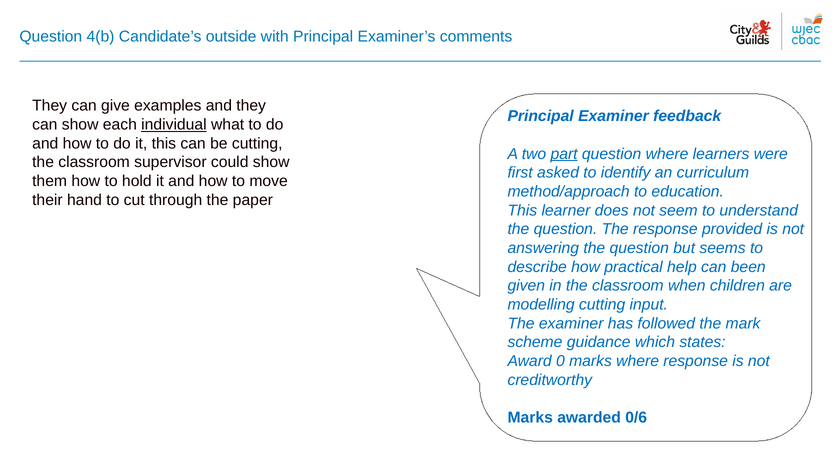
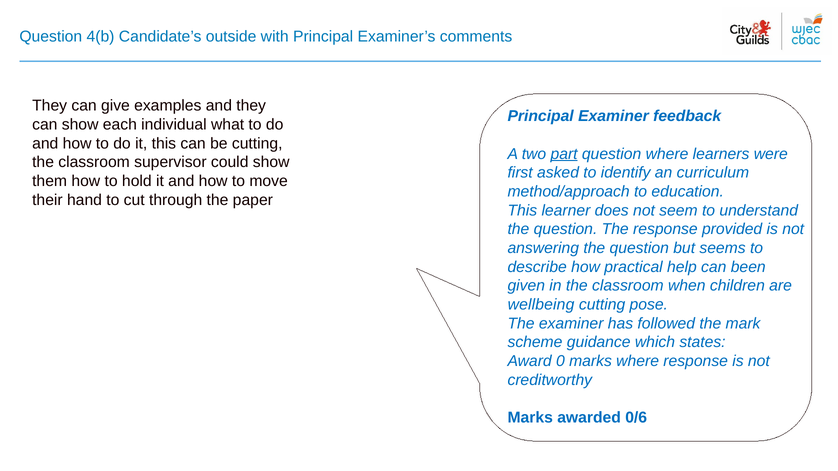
individual underline: present -> none
modelling: modelling -> wellbeing
input: input -> pose
